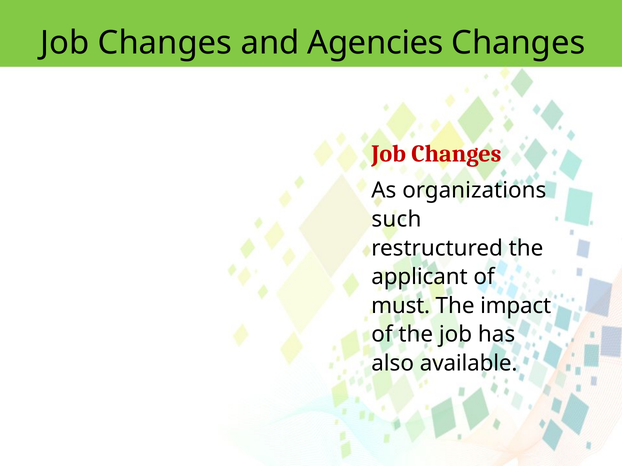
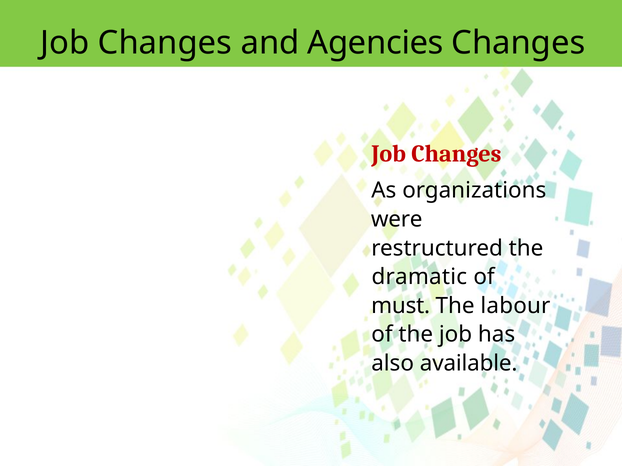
such: such -> were
applicant: applicant -> dramatic
impact: impact -> labour
